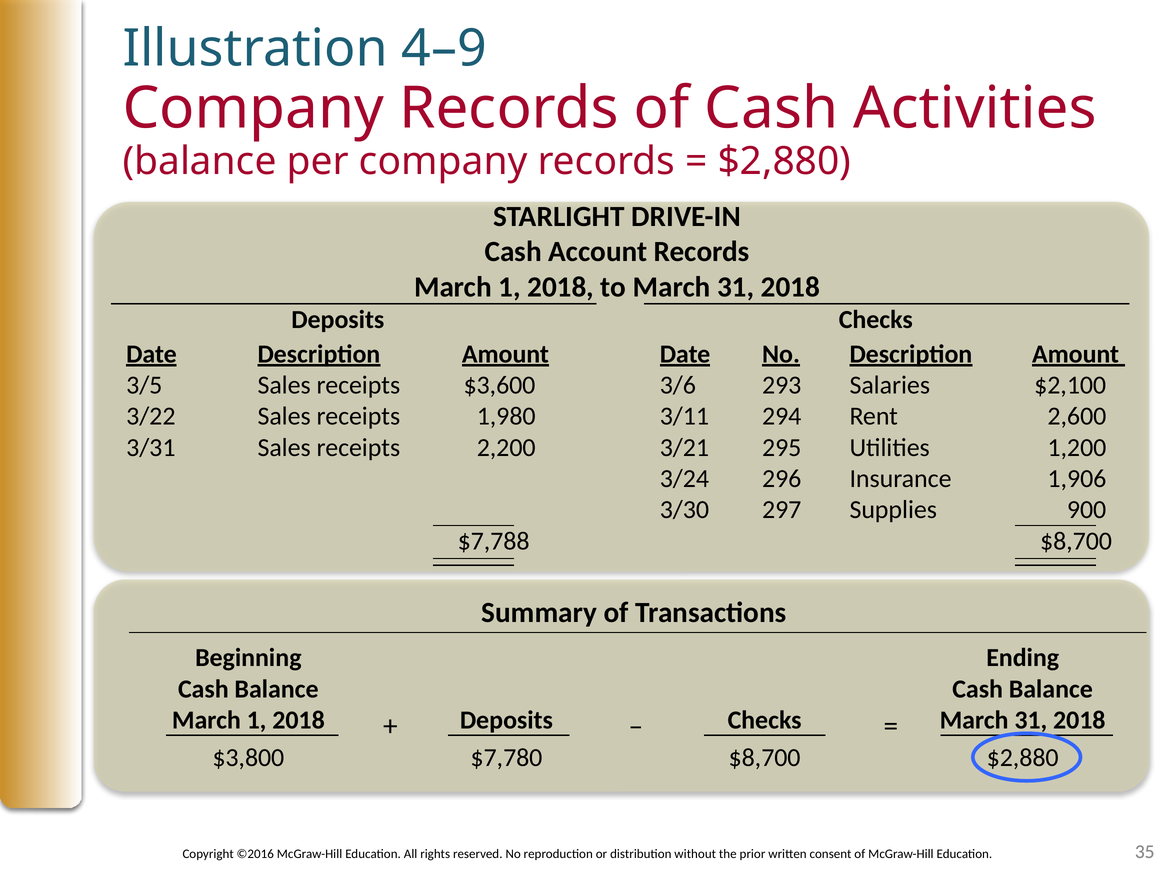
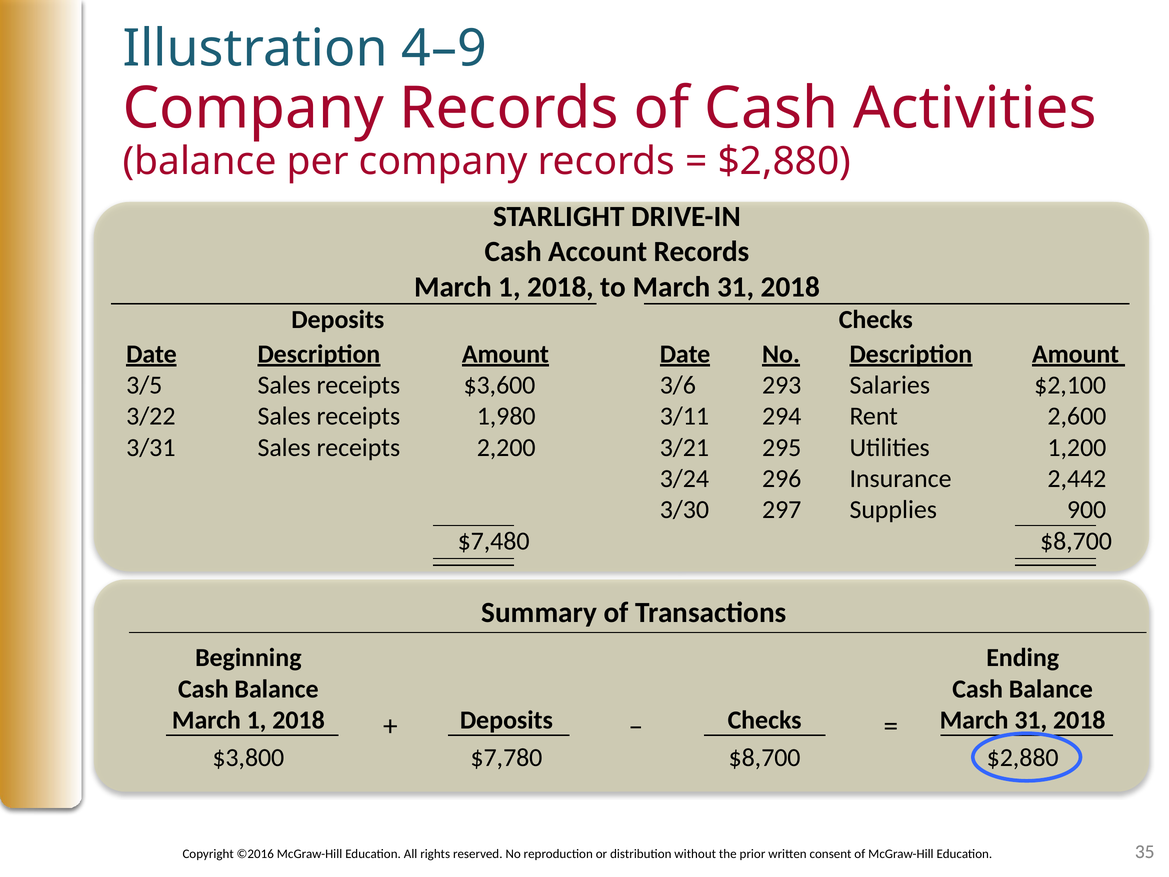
1,906: 1,906 -> 2,442
$7,788: $7,788 -> $7,480
